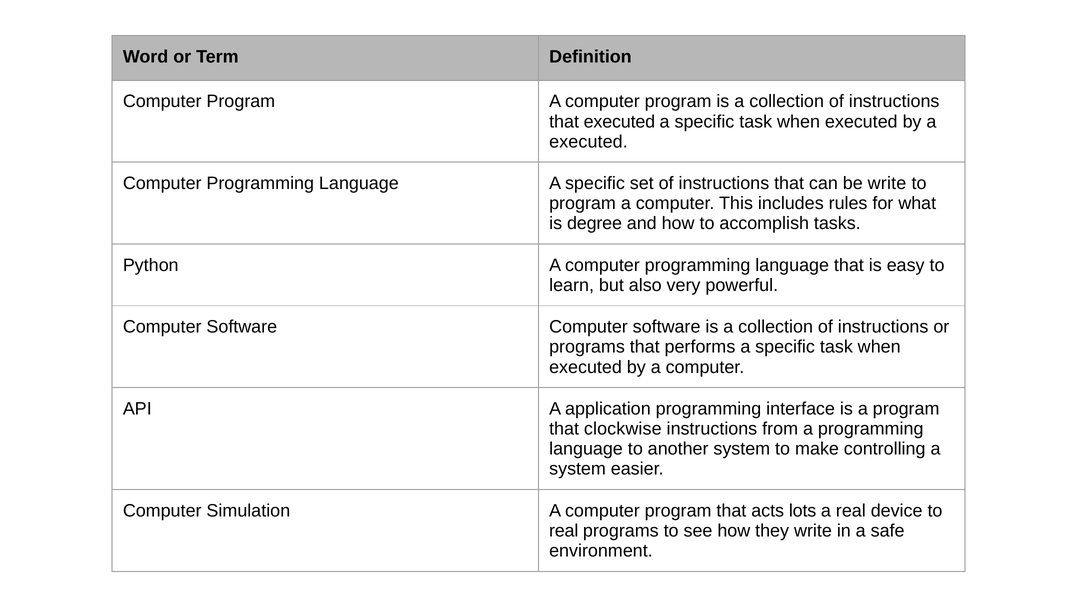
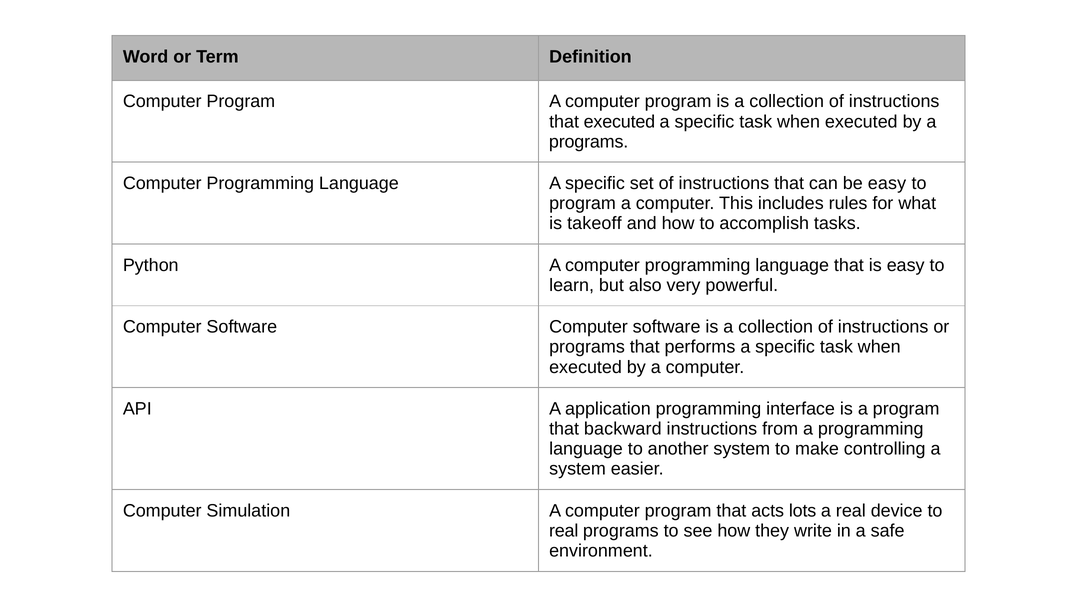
executed at (588, 142): executed -> programs
be write: write -> easy
degree: degree -> takeoff
clockwise: clockwise -> backward
